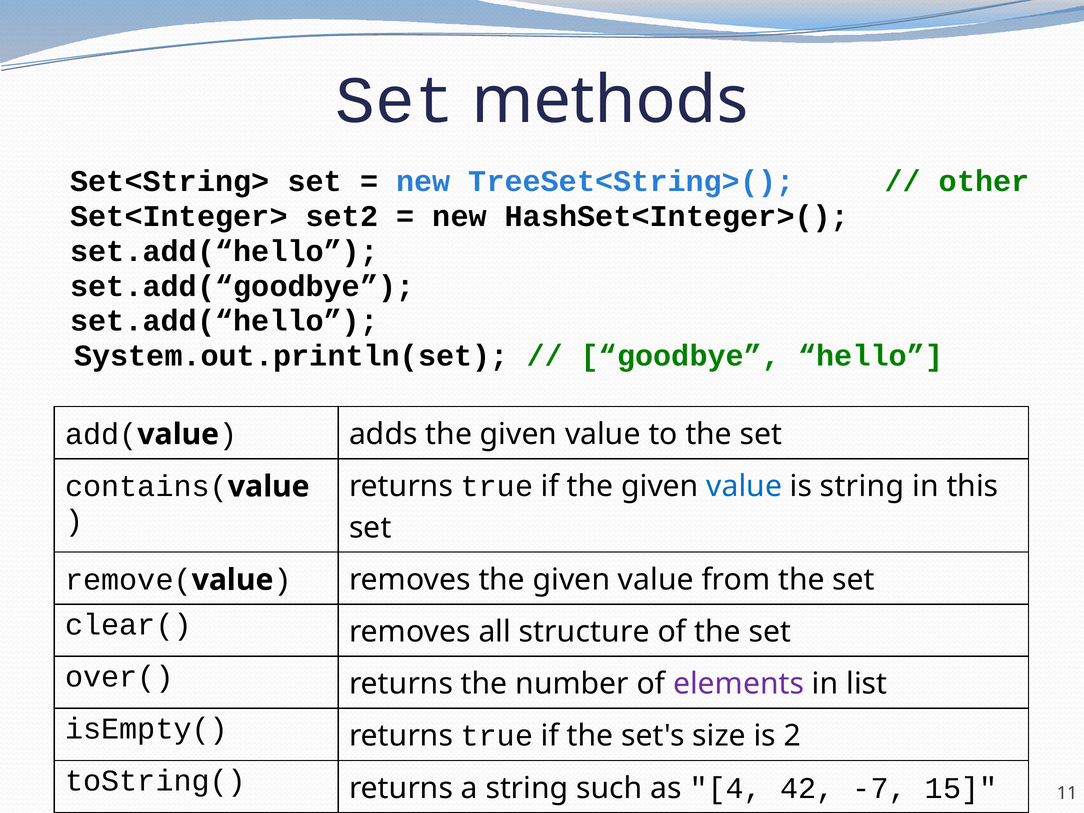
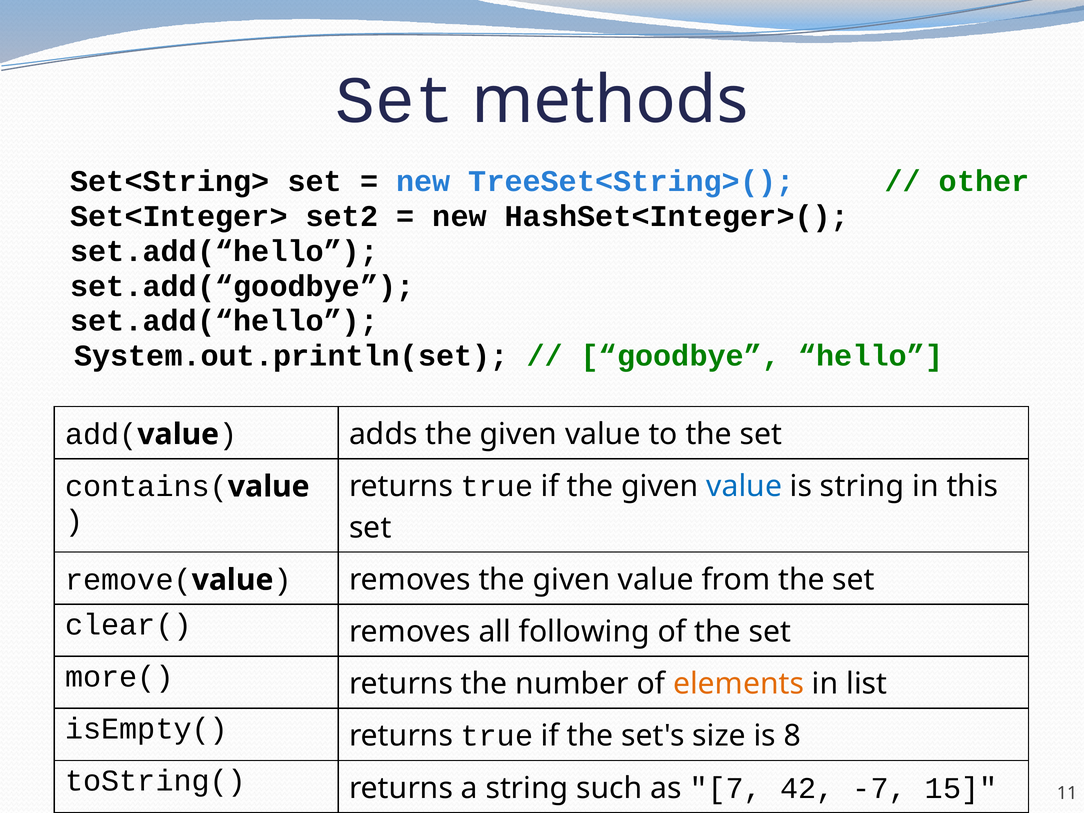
structure: structure -> following
over(: over( -> more(
elements colour: purple -> orange
2: 2 -> 8
4: 4 -> 7
